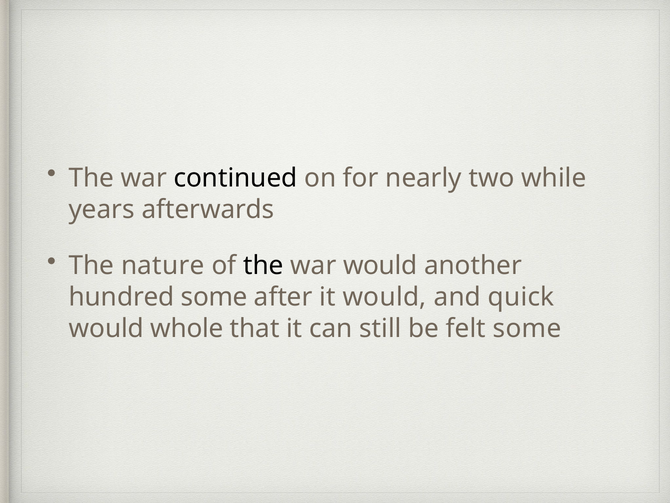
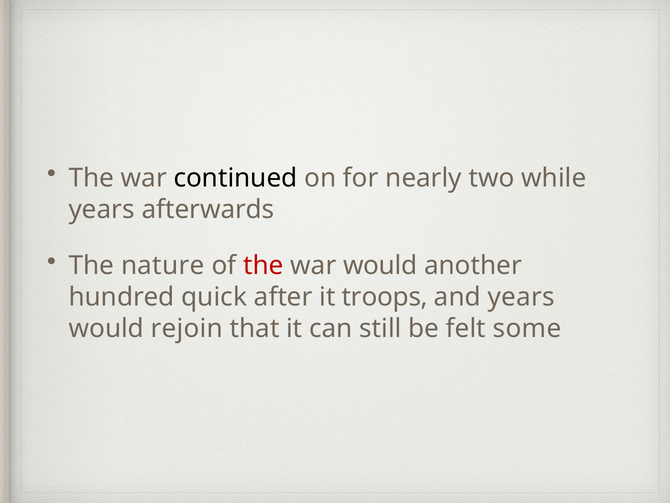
the at (263, 266) colour: black -> red
hundred some: some -> quick
it would: would -> troops
and quick: quick -> years
whole: whole -> rejoin
